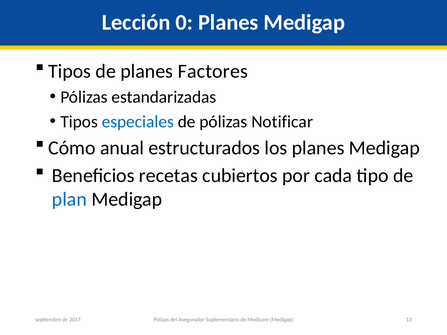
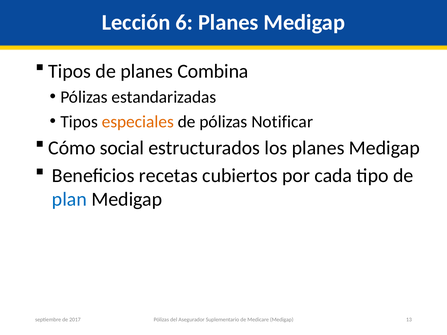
0: 0 -> 6
Factores: Factores -> Combina
especiales colour: blue -> orange
anual: anual -> social
